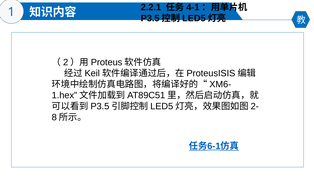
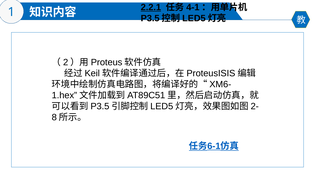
2.2.1 underline: none -> present
